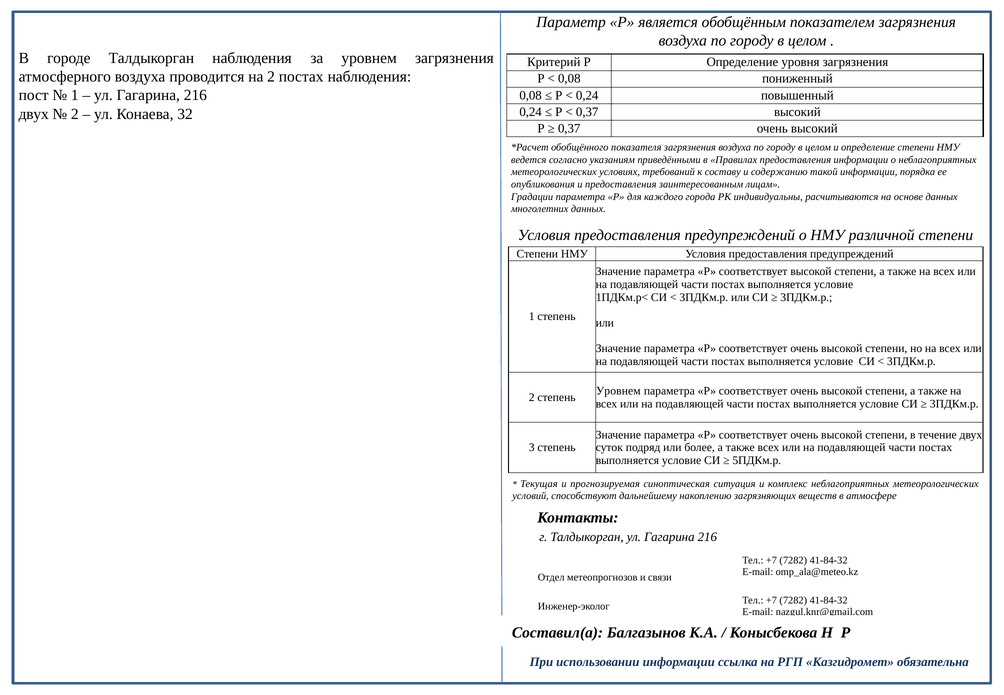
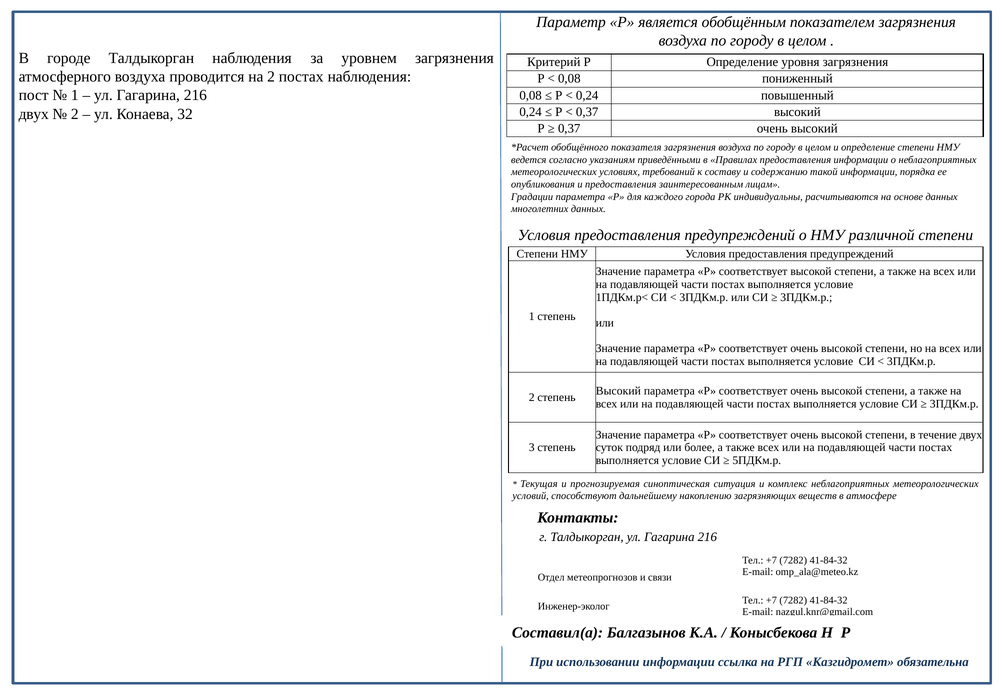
Уровнем at (618, 391): Уровнем -> Высокий
